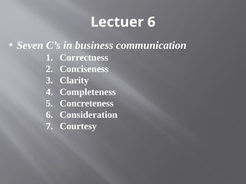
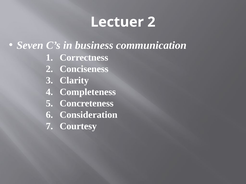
Lectuer 6: 6 -> 2
